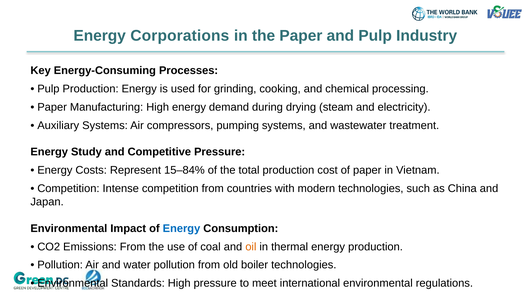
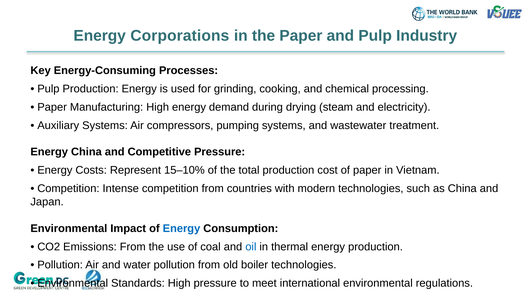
Energy Study: Study -> China
15–84%: 15–84% -> 15–10%
oil colour: orange -> blue
